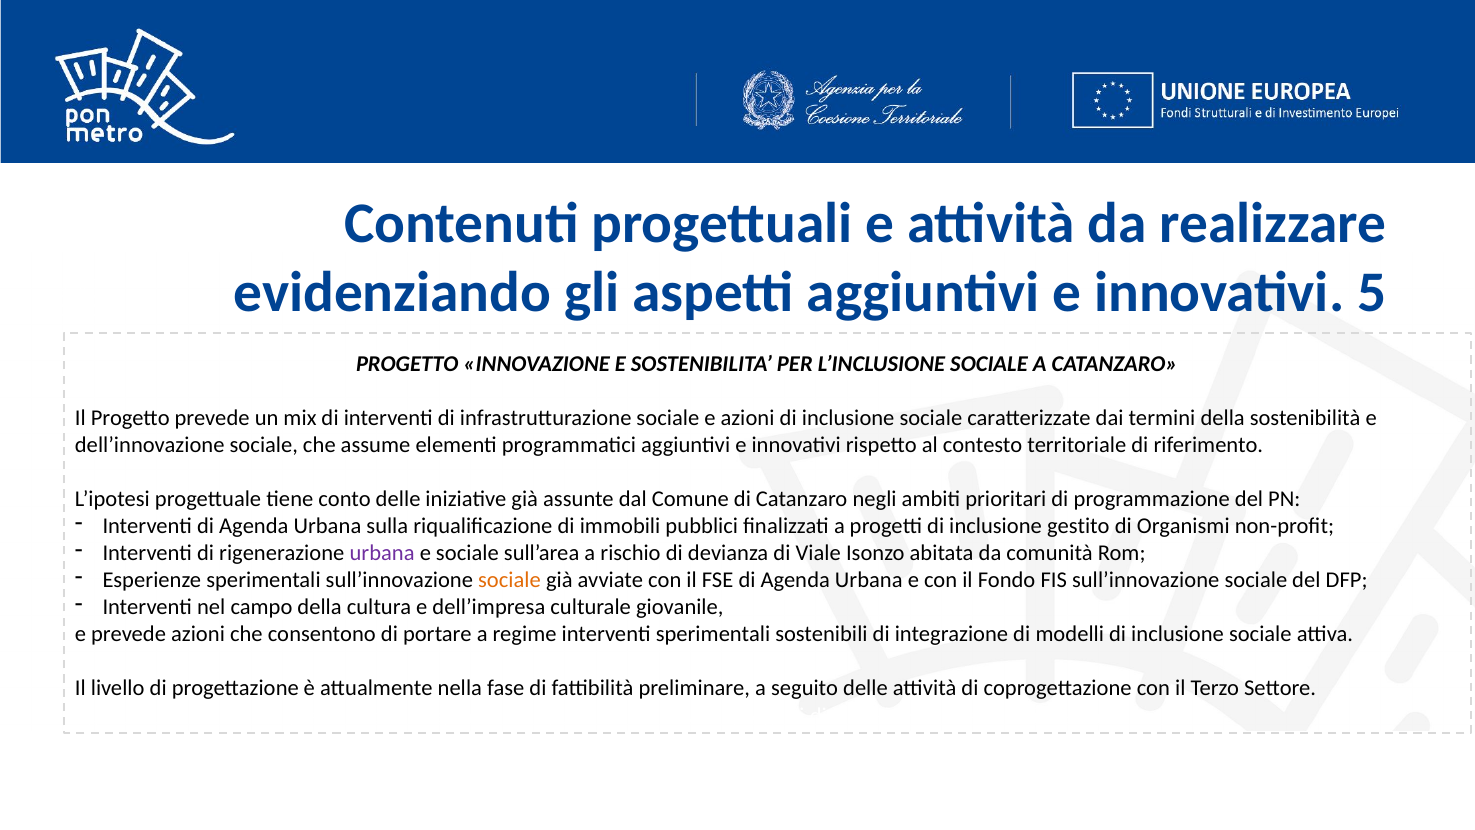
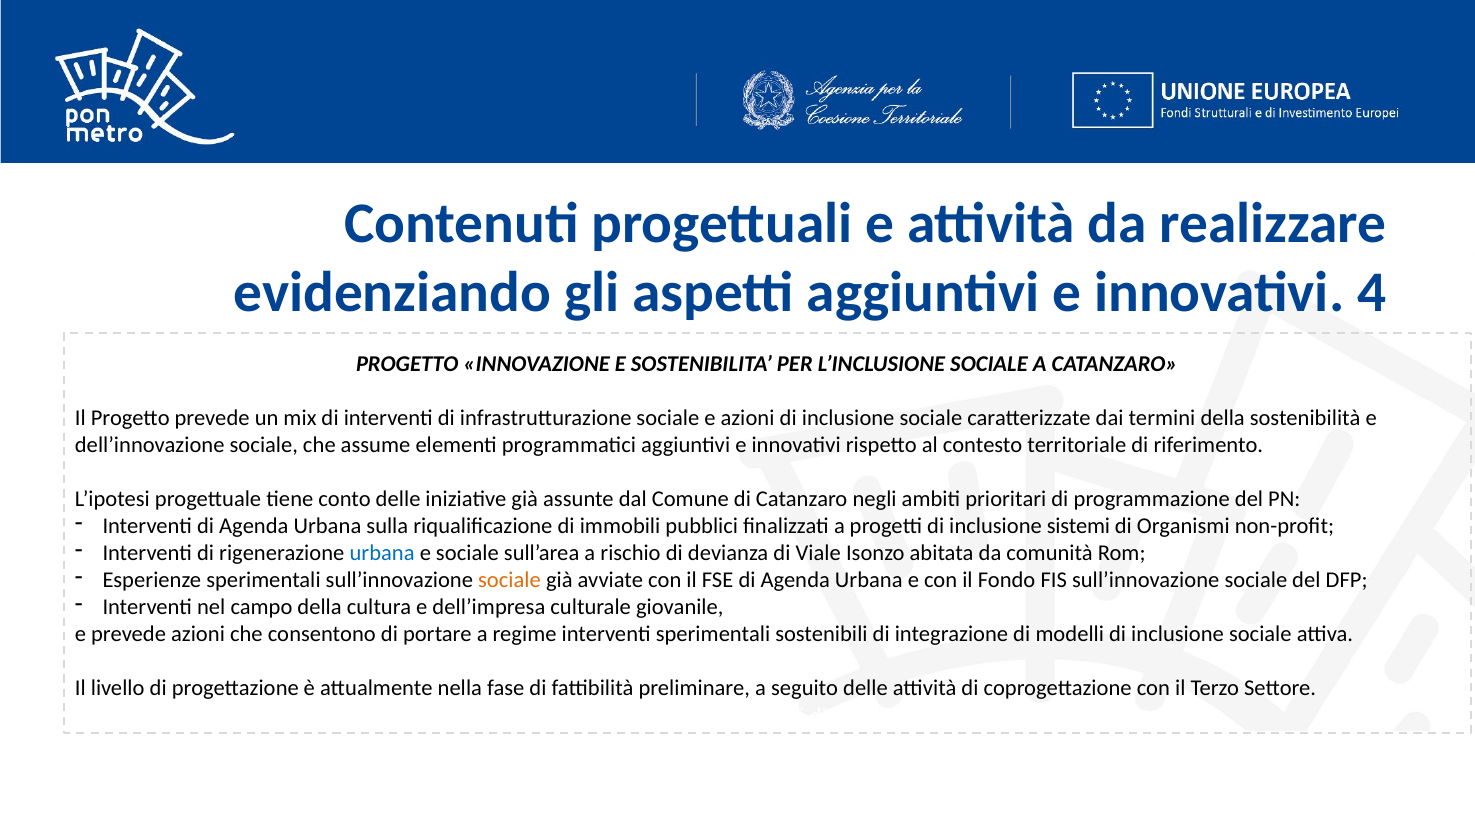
innovativi 5: 5 -> 4
gestito: gestito -> sistemi
urbana at (382, 553) colour: purple -> blue
